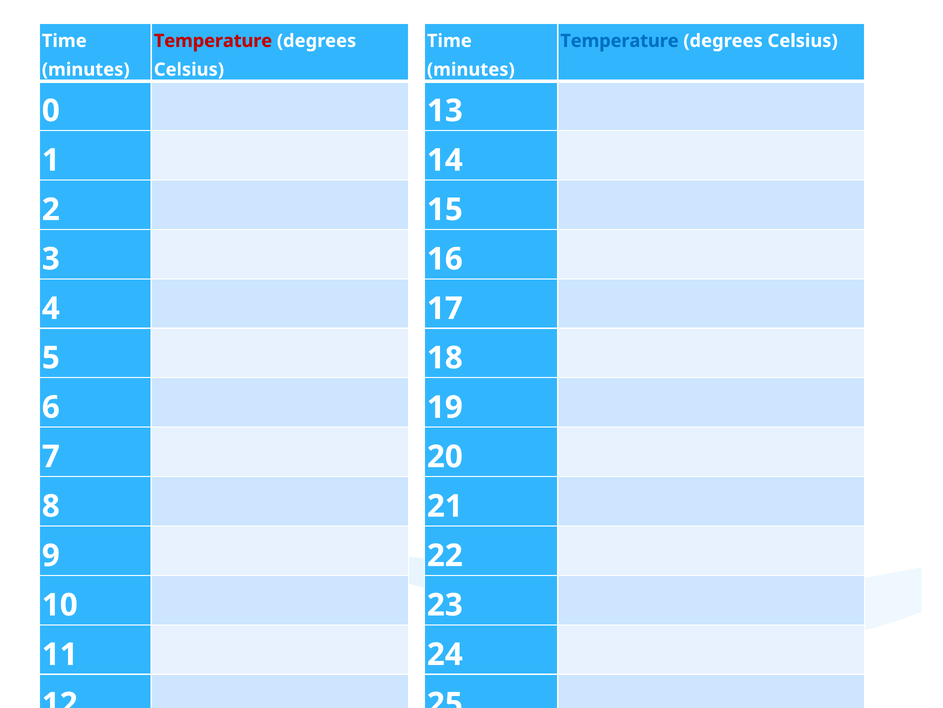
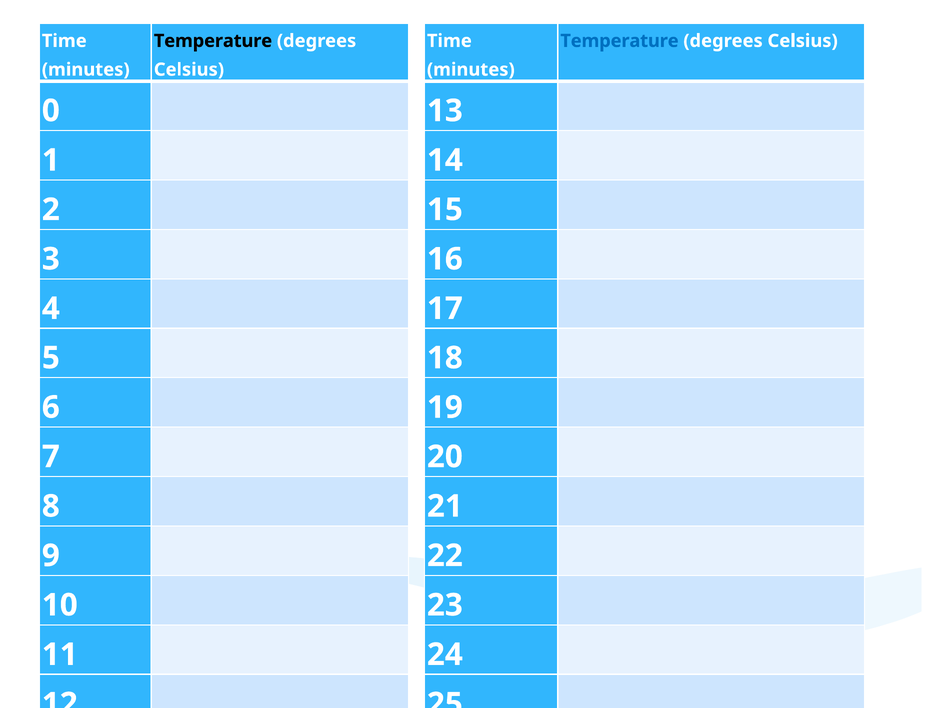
Temperature at (213, 41) colour: red -> black
